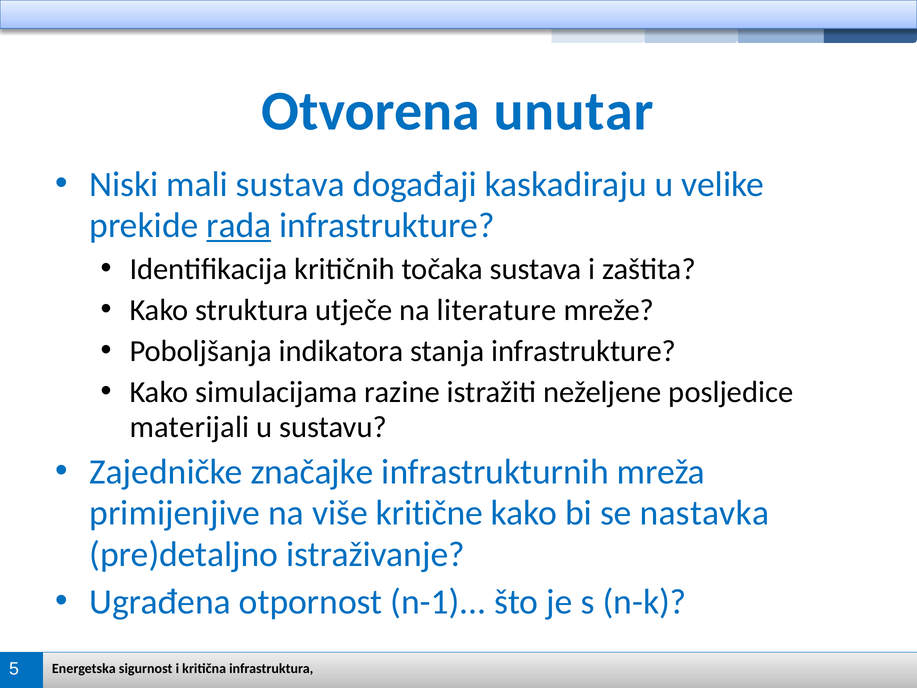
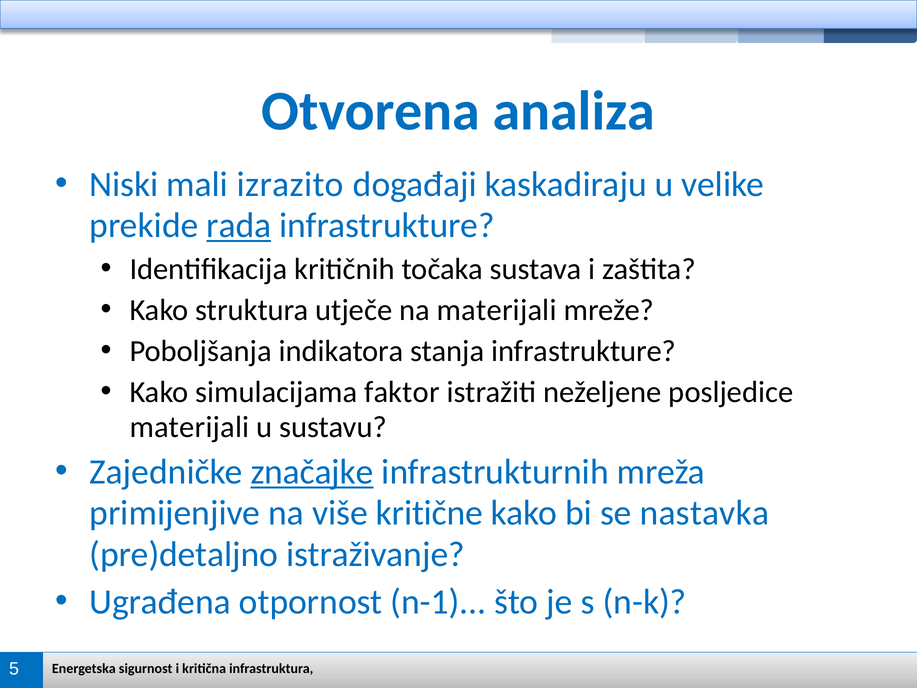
unutar: unutar -> analiza
mali sustava: sustava -> izrazito
na literature: literature -> materijali
razine: razine -> faktor
značajke underline: none -> present
